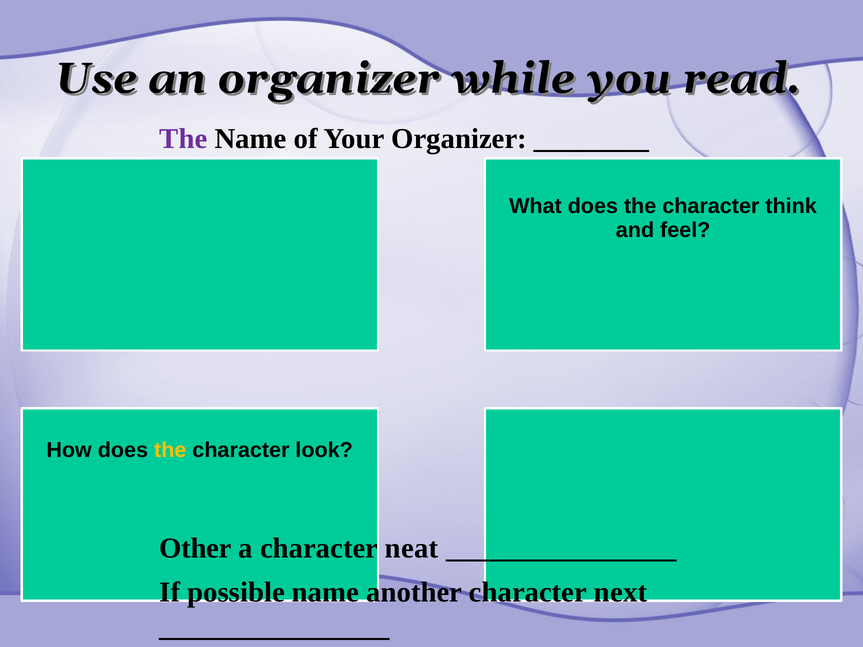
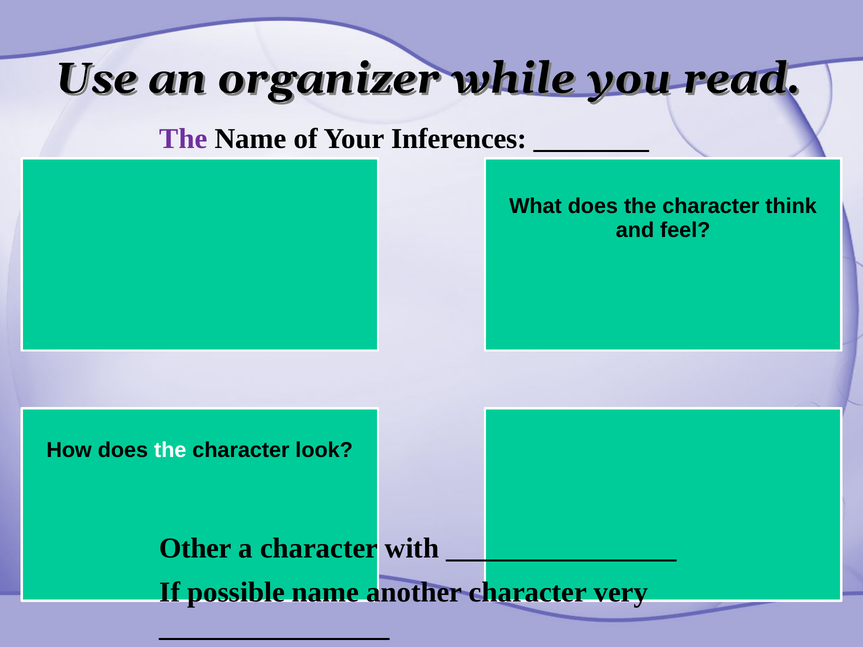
Your Organizer: Organizer -> Inferences
the at (170, 450) colour: yellow -> white
neat: neat -> with
next: next -> very
